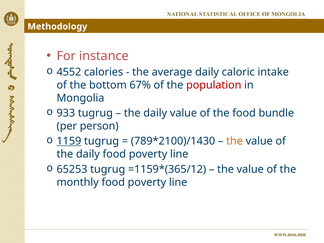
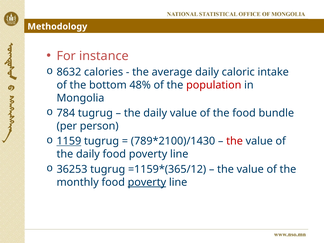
4552: 4552 -> 8632
67%: 67% -> 48%
933: 933 -> 784
the at (235, 141) colour: orange -> red
65253: 65253 -> 36253
poverty at (147, 182) underline: none -> present
